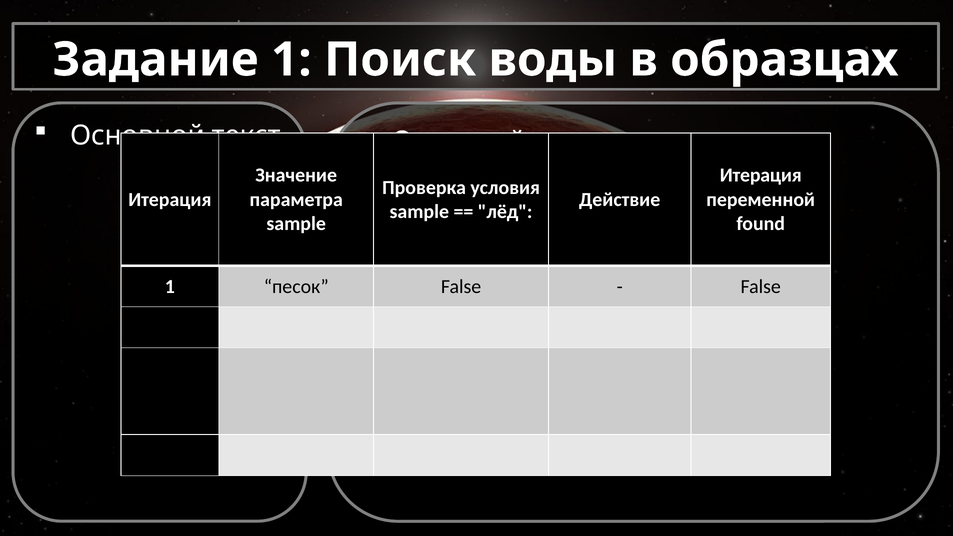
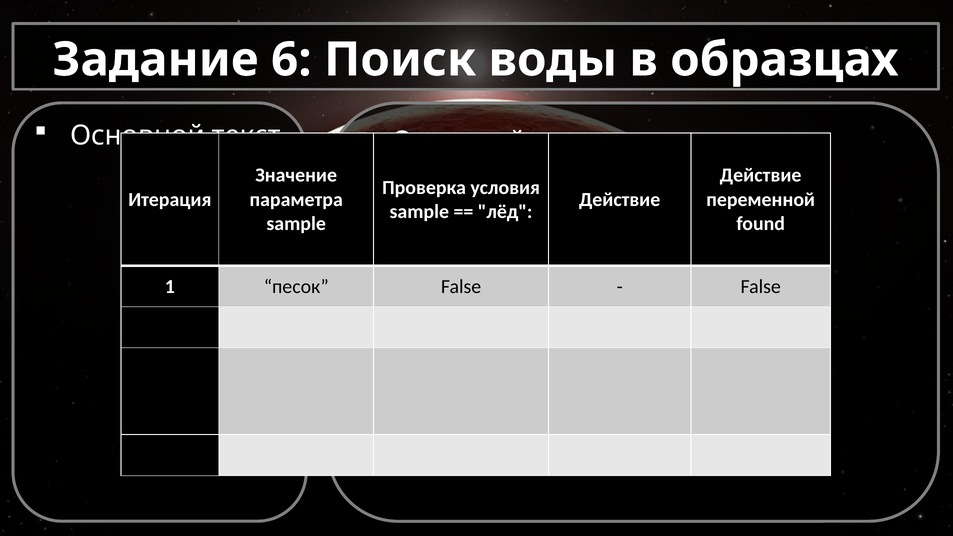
Задание 1: 1 -> 6
Итерация at (761, 175): Итерация -> Действие
